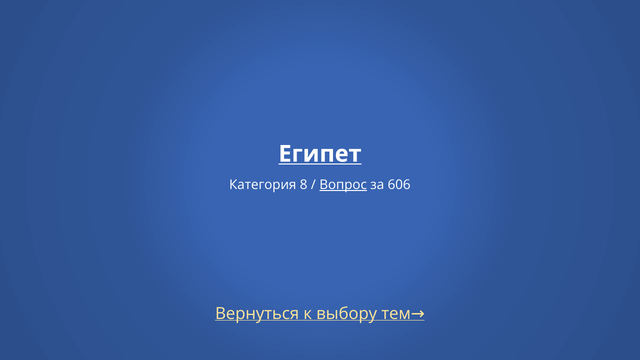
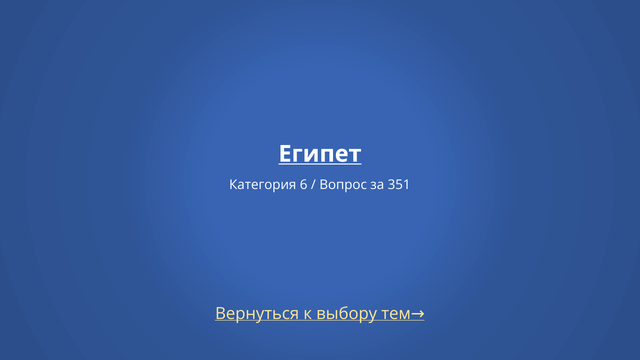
8: 8 -> 6
Вопрос underline: present -> none
606: 606 -> 351
